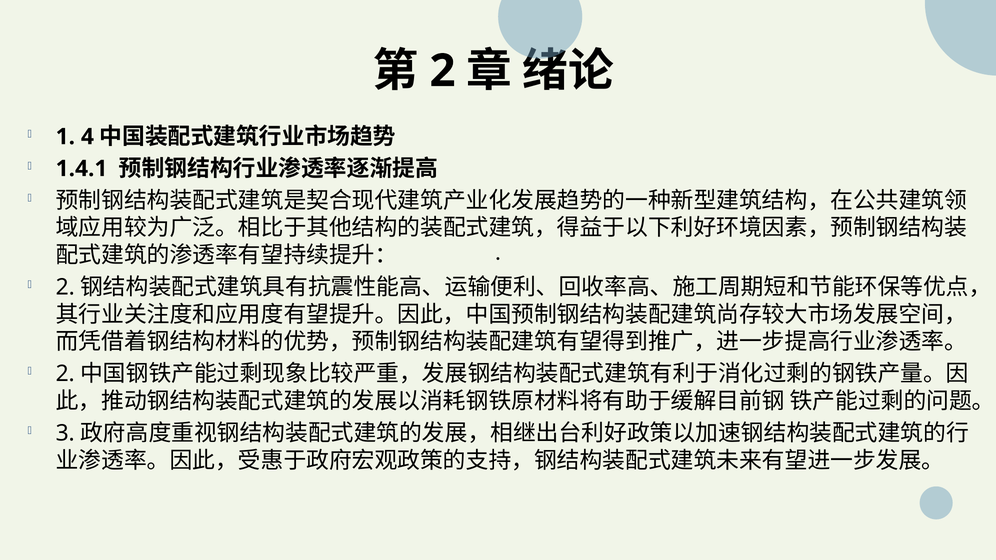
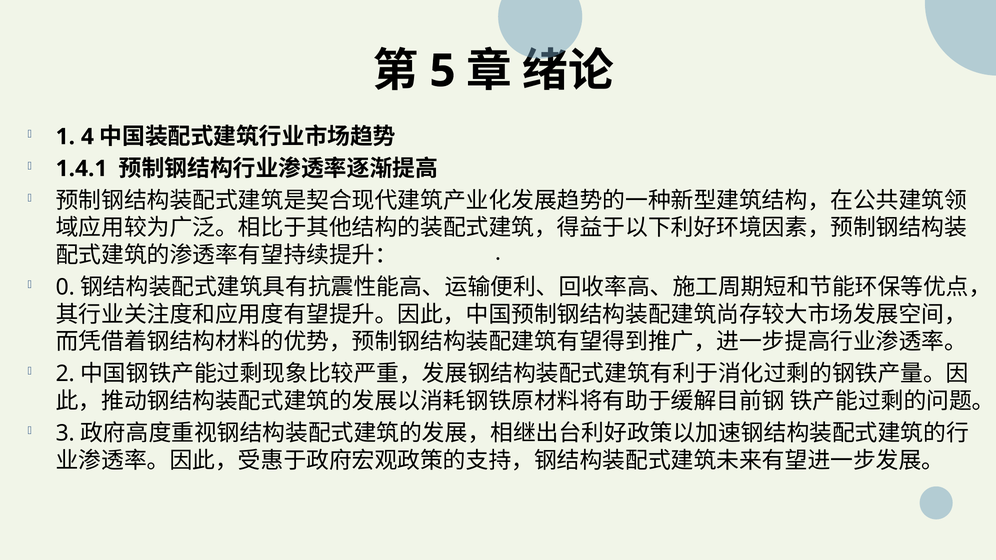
2 at (443, 71): 2 -> 5
2 at (65, 287): 2 -> 0
